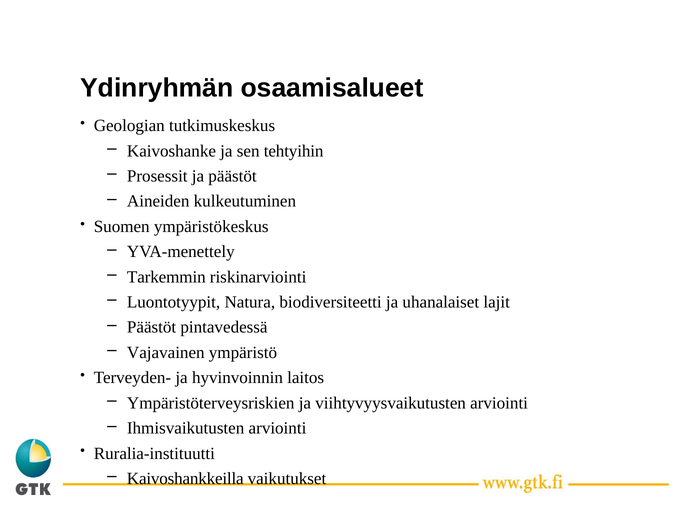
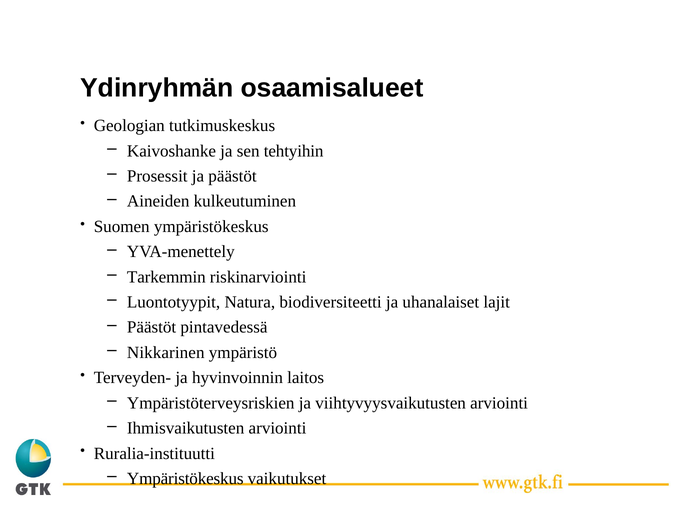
Vajavainen: Vajavainen -> Nikkarinen
Kaivoshankkeilla at (185, 479): Kaivoshankkeilla -> Ympäristökeskus
